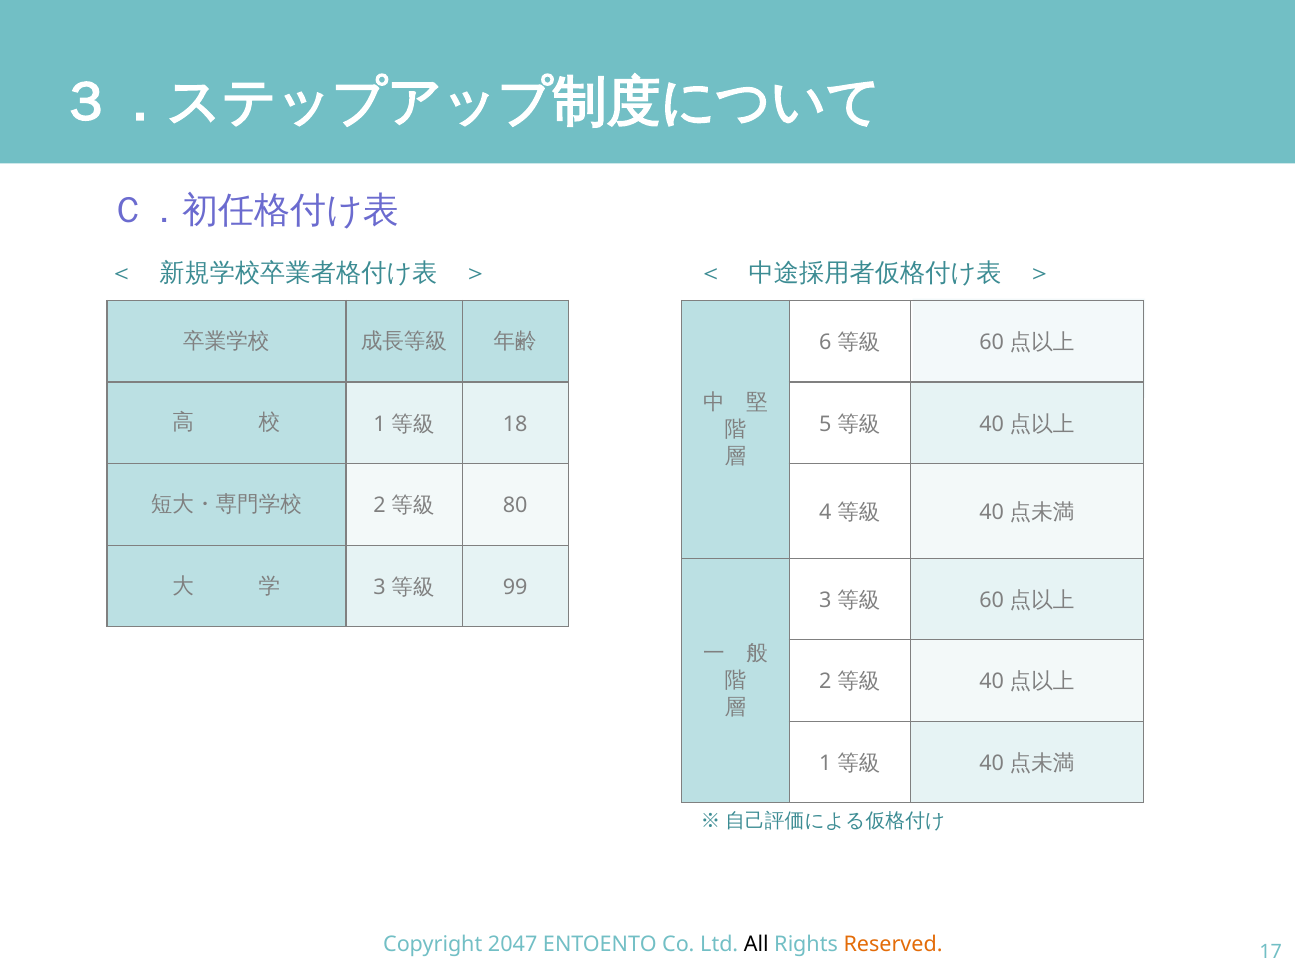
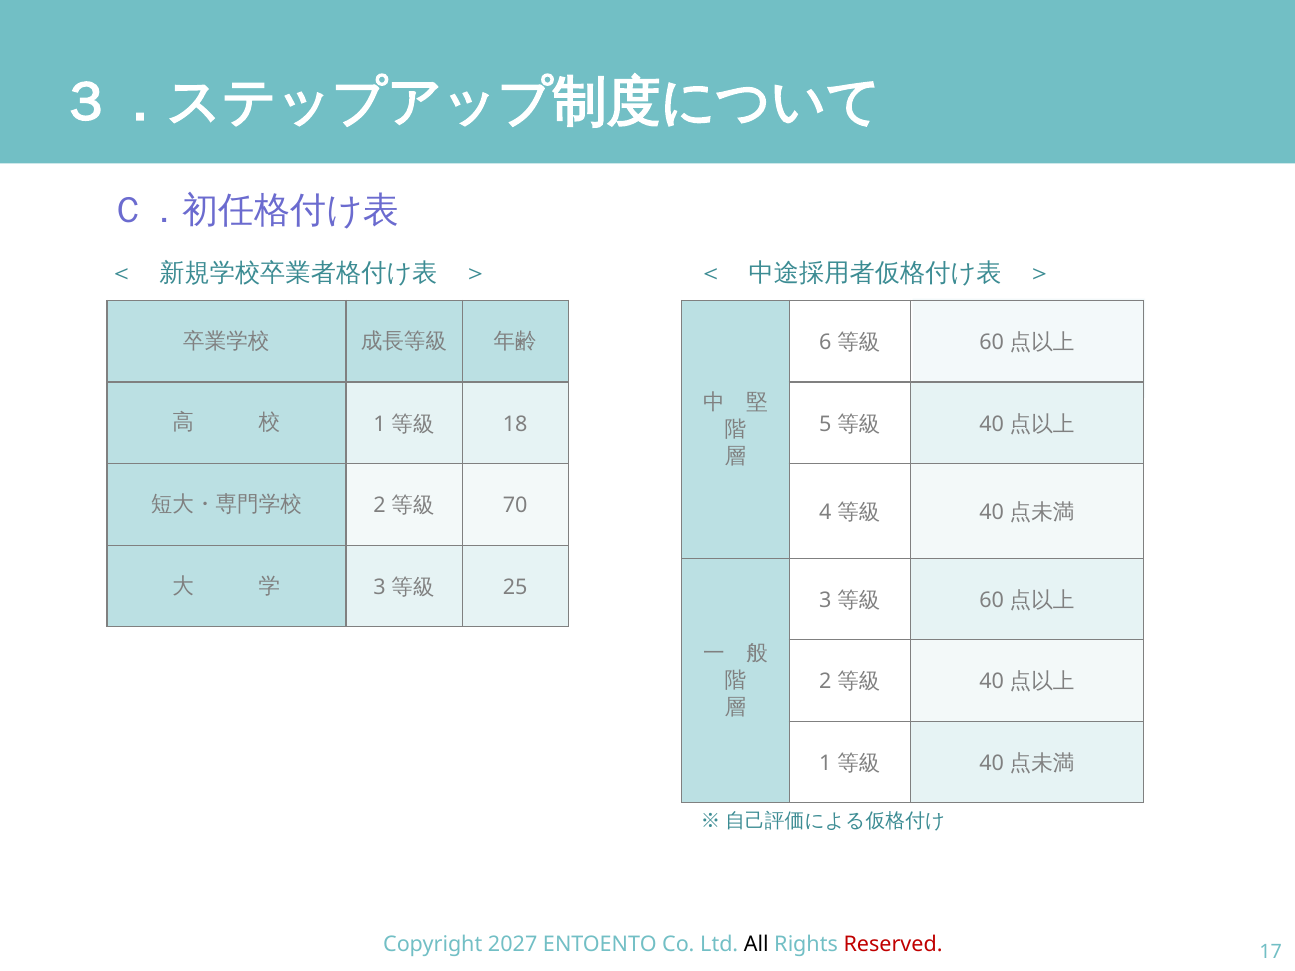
80: 80 -> 70
99: 99 -> 25
2047: 2047 -> 2027
Reserved colour: orange -> red
